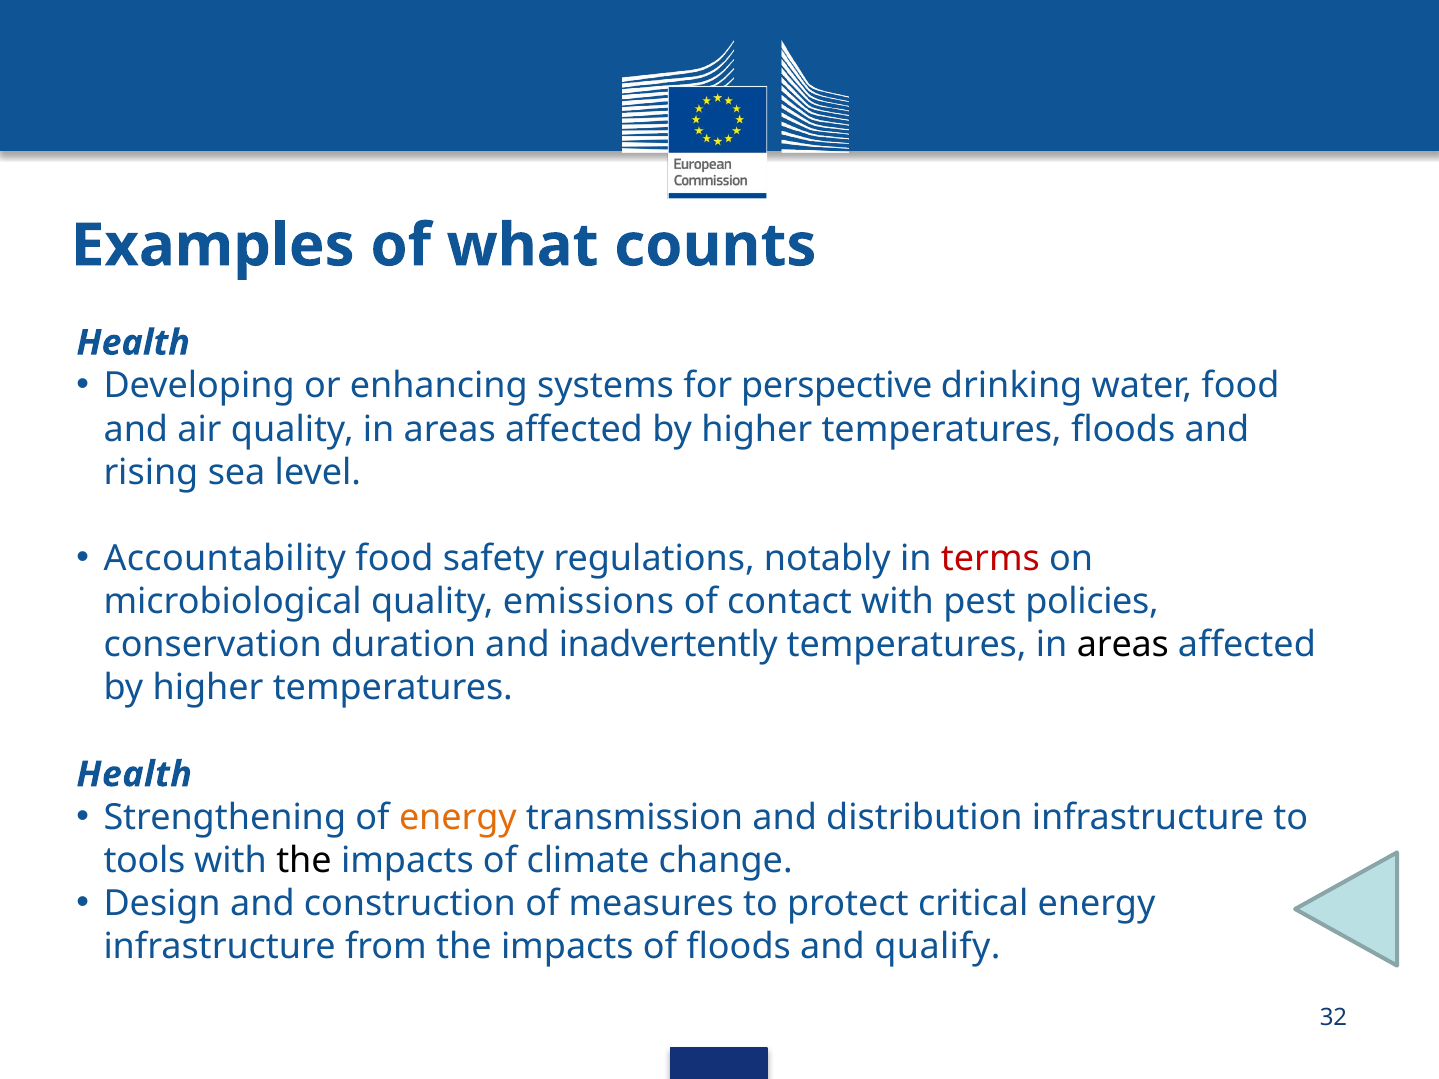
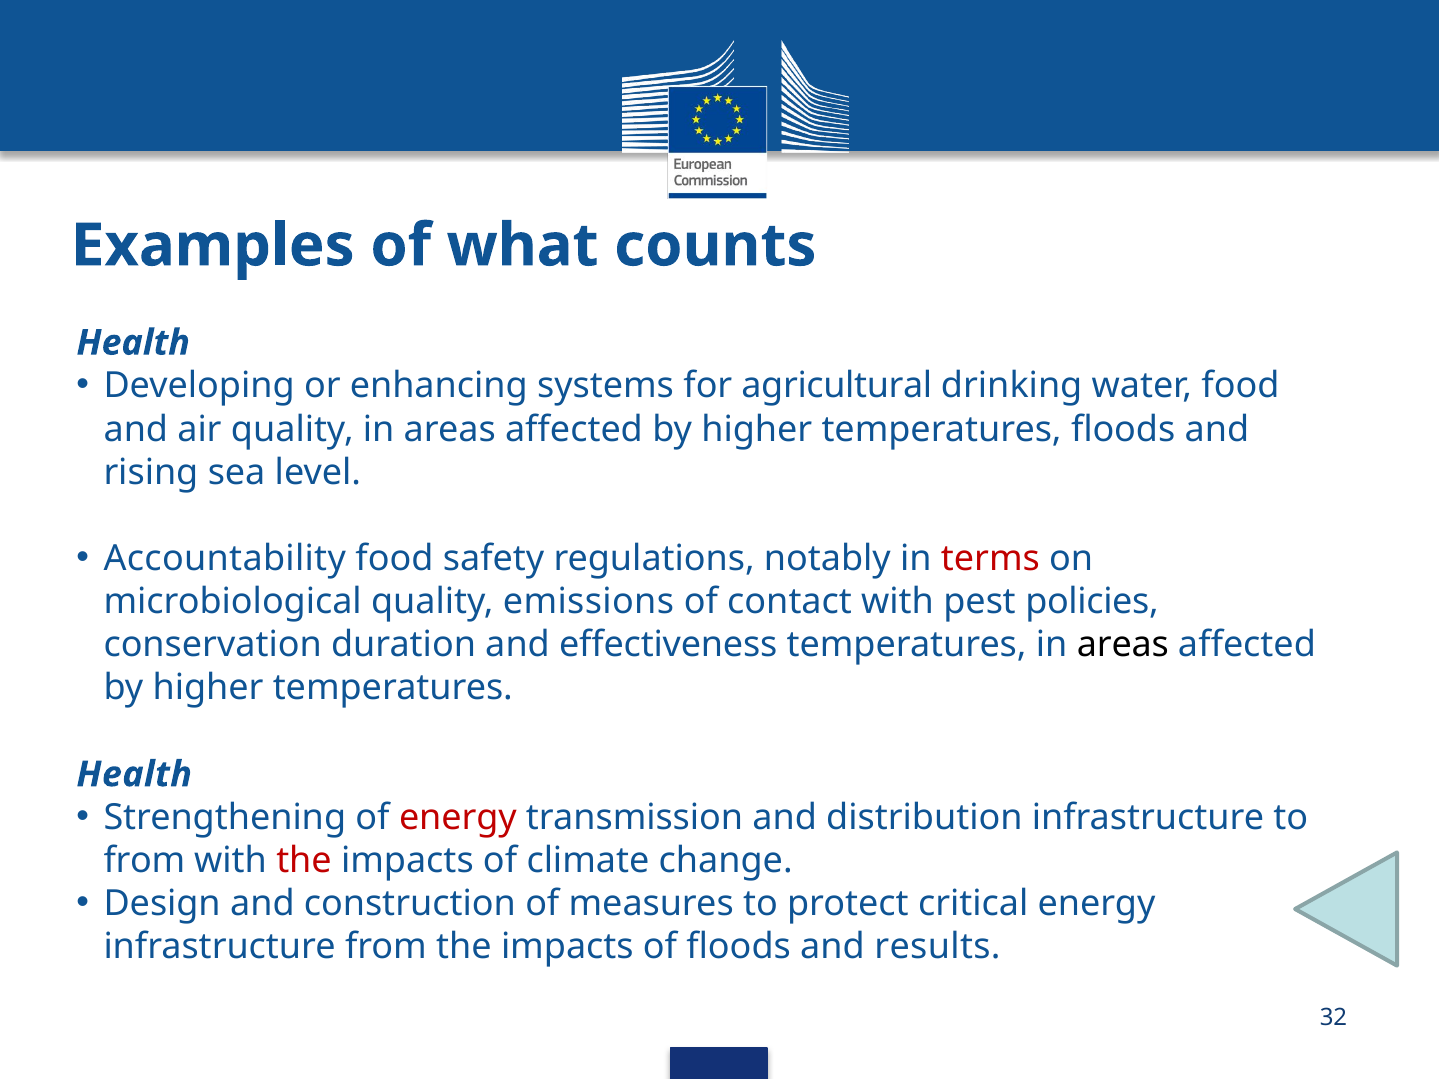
perspective: perspective -> agricultural
inadvertently: inadvertently -> effectiveness
energy at (458, 818) colour: orange -> red
tools at (144, 861): tools -> from
the at (304, 861) colour: black -> red
qualify: qualify -> results
